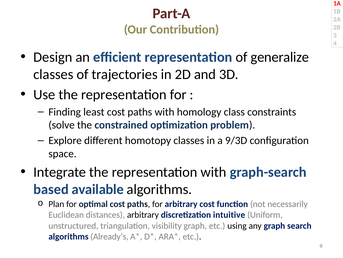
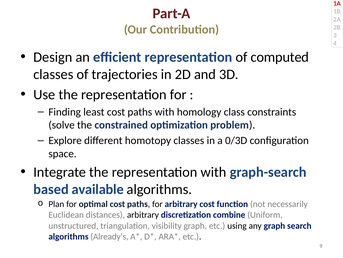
generalize: generalize -> computed
9/3D: 9/3D -> 0/3D
intuitive: intuitive -> combine
